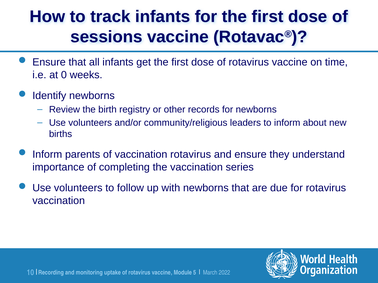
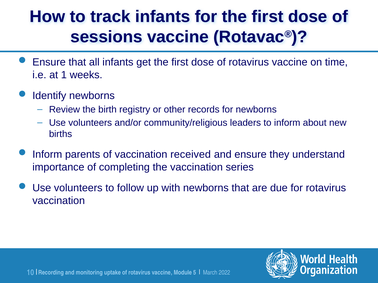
0: 0 -> 1
vaccination rotavirus: rotavirus -> received
